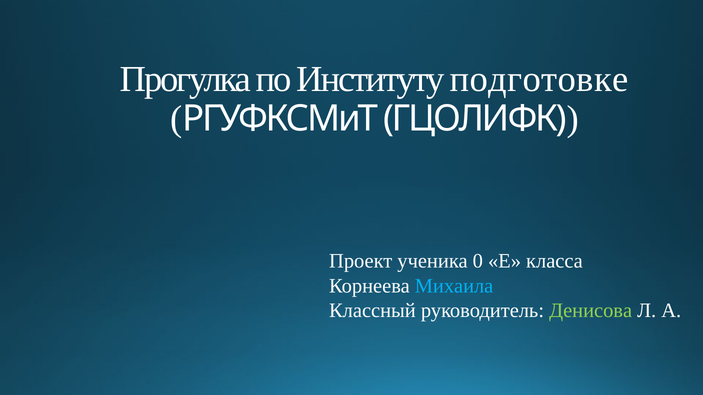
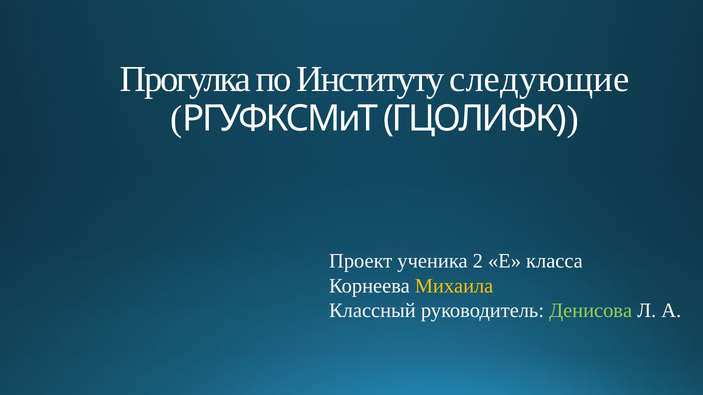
подготовке: подготовке -> следующие
0: 0 -> 2
Михаила colour: light blue -> yellow
